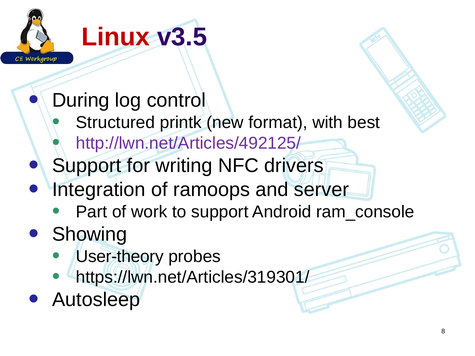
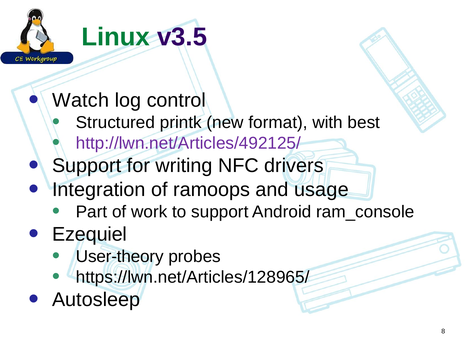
Linux colour: red -> green
During: During -> Watch
server: server -> usage
Showing: Showing -> Ezequiel
https://lwn.net/Articles/319301/: https://lwn.net/Articles/319301/ -> https://lwn.net/Articles/128965/
